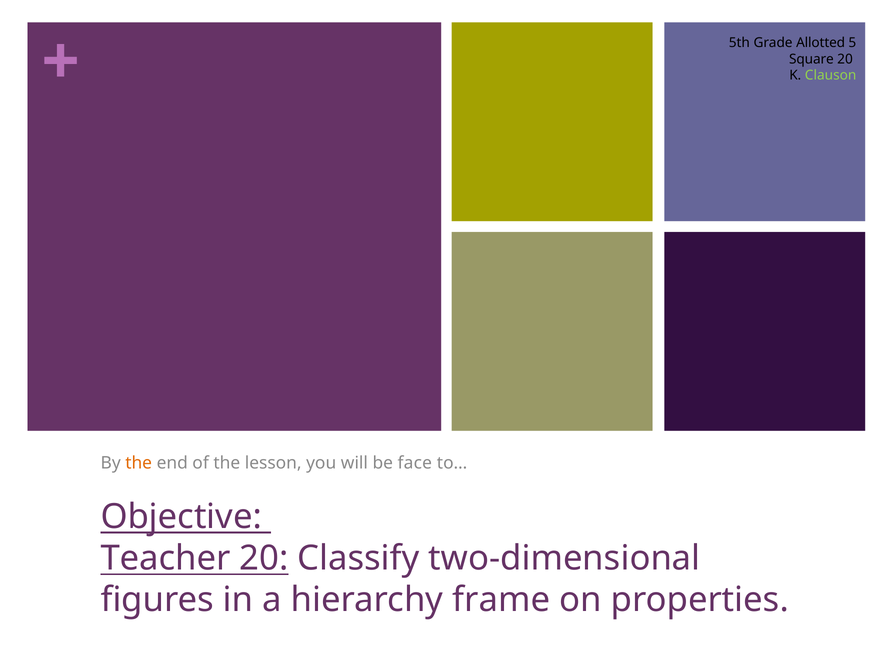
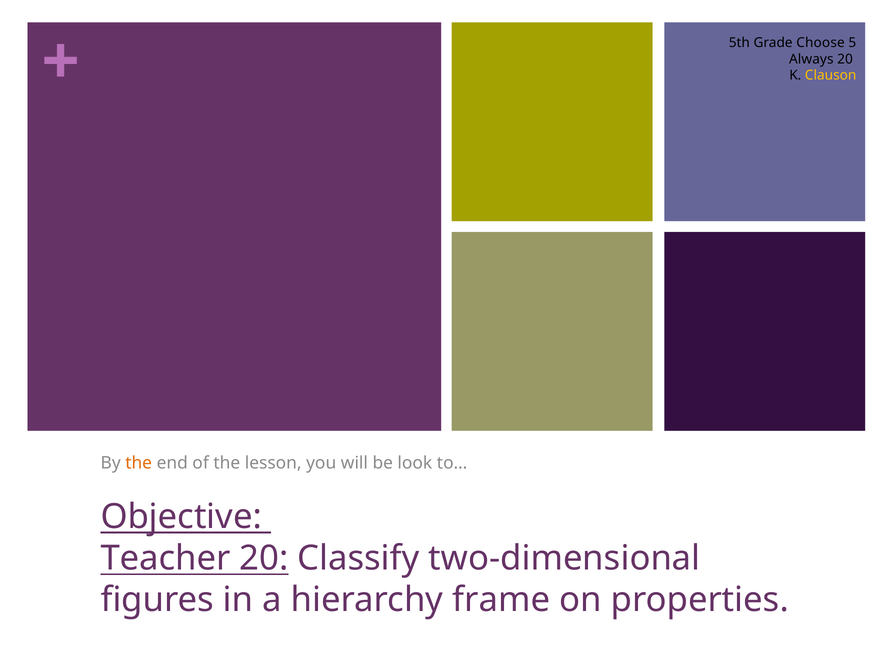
Allotted: Allotted -> Choose
Square: Square -> Always
Clauson colour: light green -> yellow
face: face -> look
